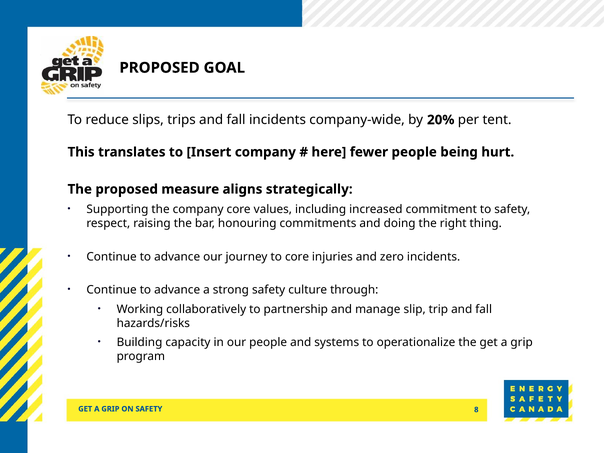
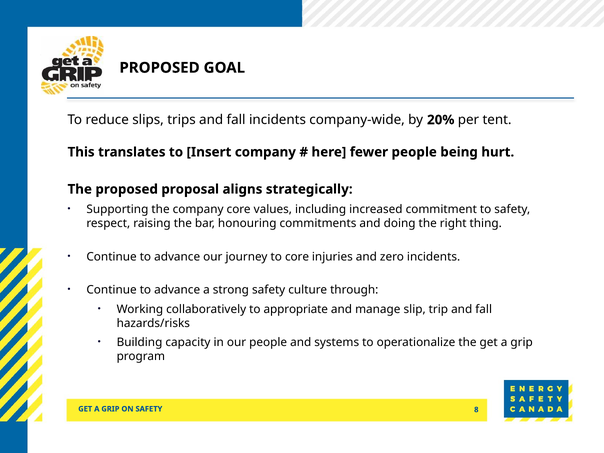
measure: measure -> proposal
partnership: partnership -> appropriate
